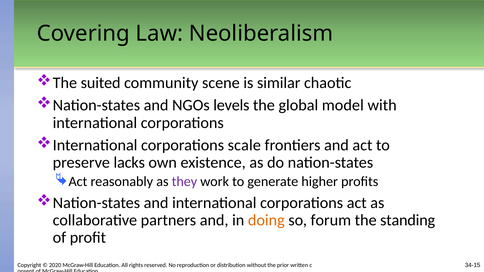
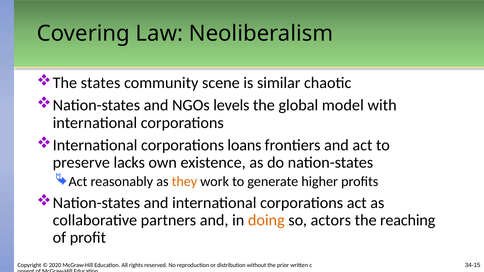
suited: suited -> states
scale: scale -> loans
they colour: purple -> orange
forum: forum -> actors
standing: standing -> reaching
